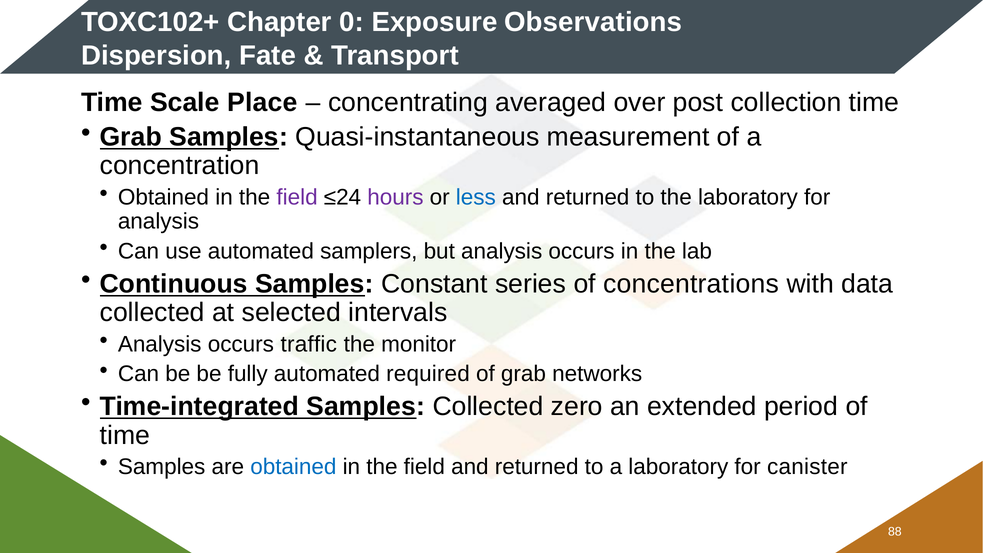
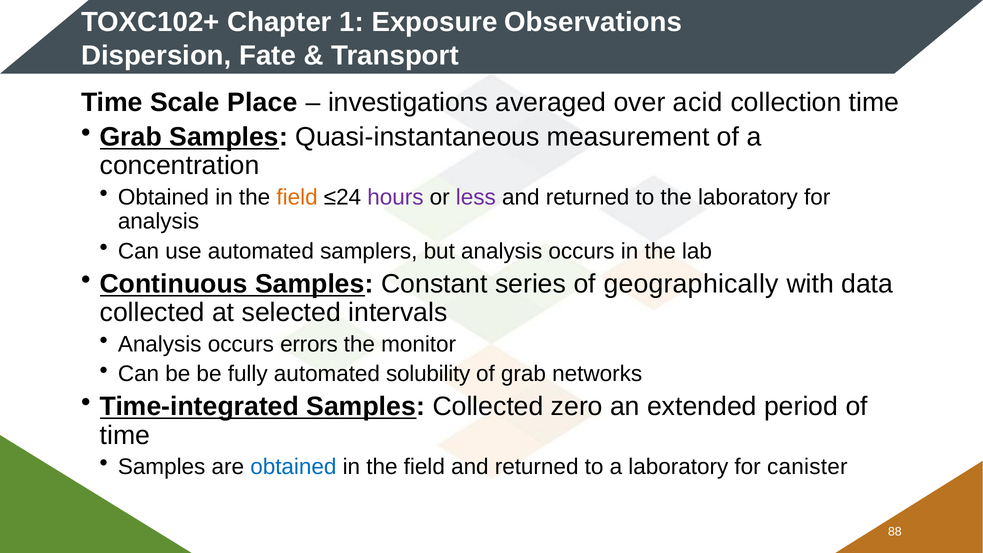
0: 0 -> 1
concentrating: concentrating -> investigations
post: post -> acid
field at (297, 197) colour: purple -> orange
less colour: blue -> purple
concentrations: concentrations -> geographically
traffic: traffic -> errors
required: required -> solubility
